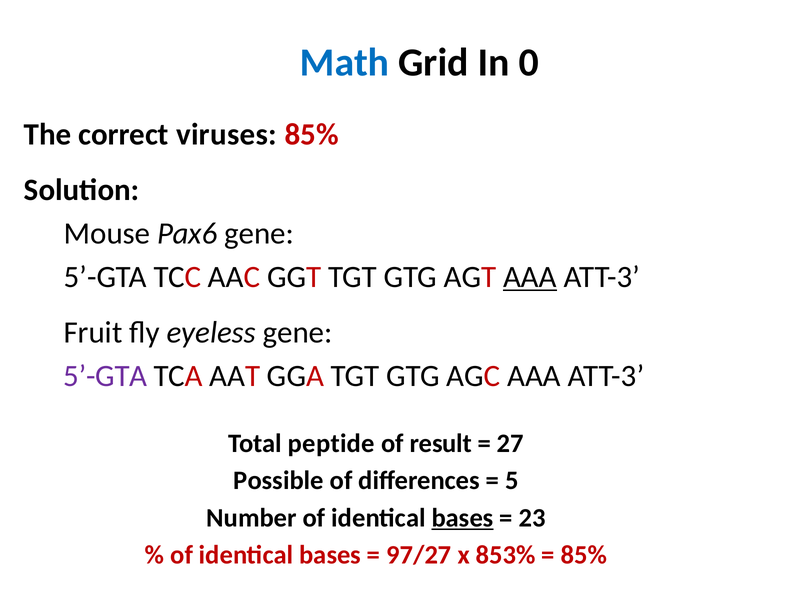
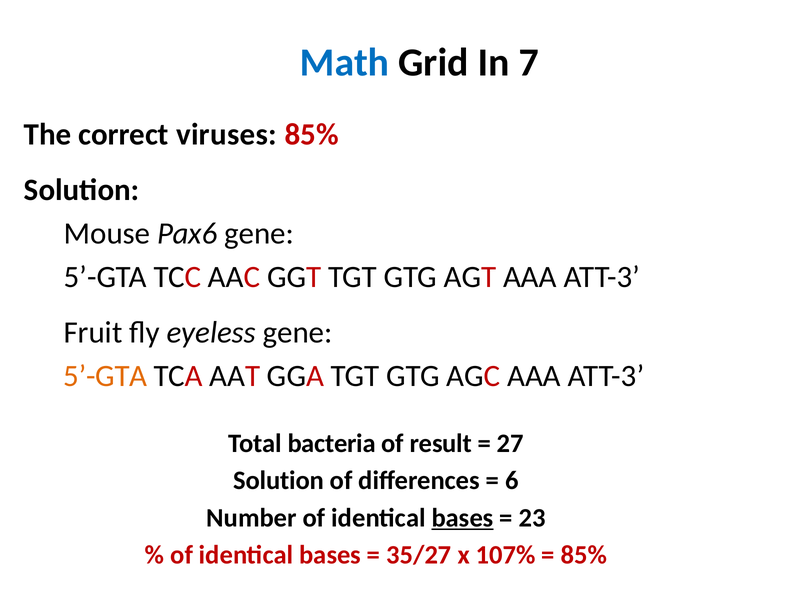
0: 0 -> 7
AAA at (530, 277) underline: present -> none
5’-GTA at (105, 376) colour: purple -> orange
peptide: peptide -> bacteria
Possible at (279, 481): Possible -> Solution
5: 5 -> 6
97/27: 97/27 -> 35/27
853%: 853% -> 107%
